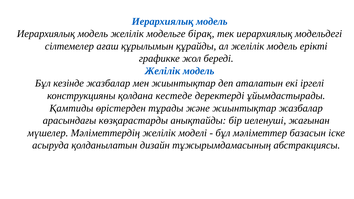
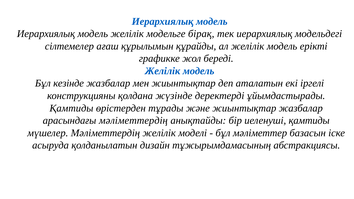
кестеде: кестеде -> жүзінде
арасындағы көзқарастарды: көзқарастарды -> мәліметтердің
иеленуші жағынан: жағынан -> қамтиды
